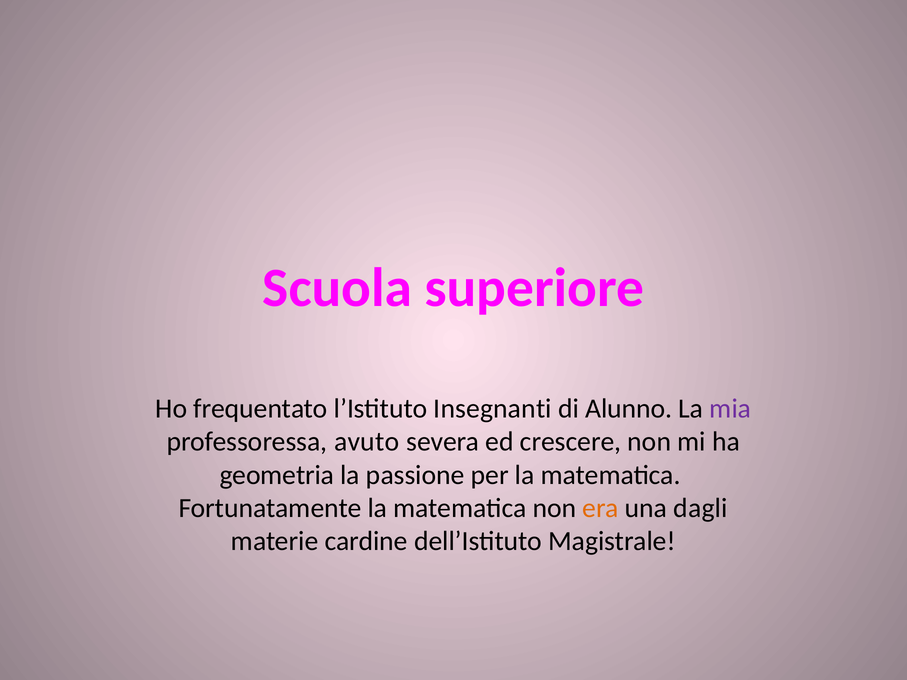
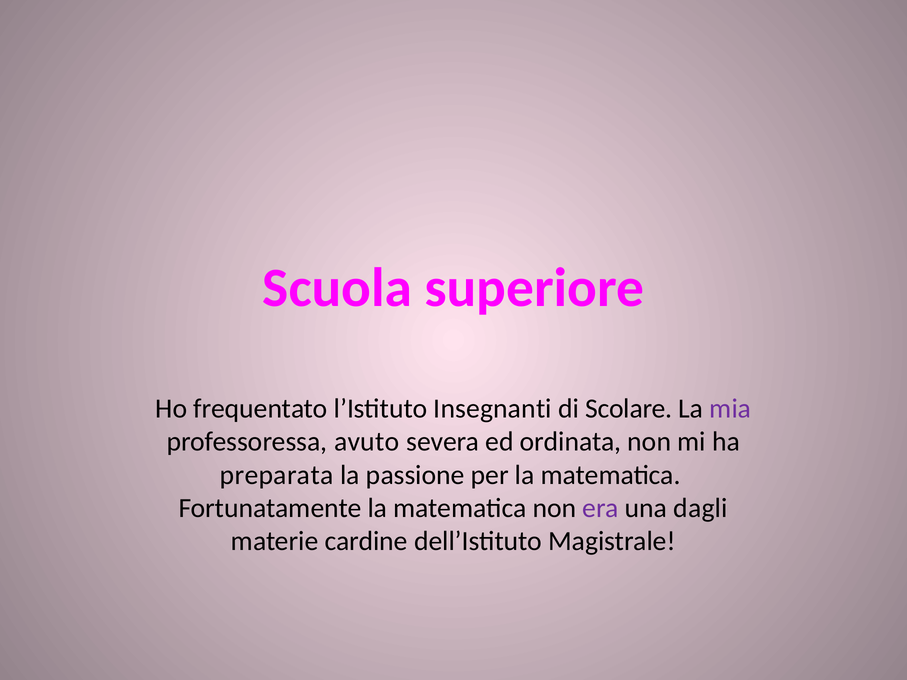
Alunno: Alunno -> Scolare
crescere: crescere -> ordinata
geometria: geometria -> preparata
era colour: orange -> purple
